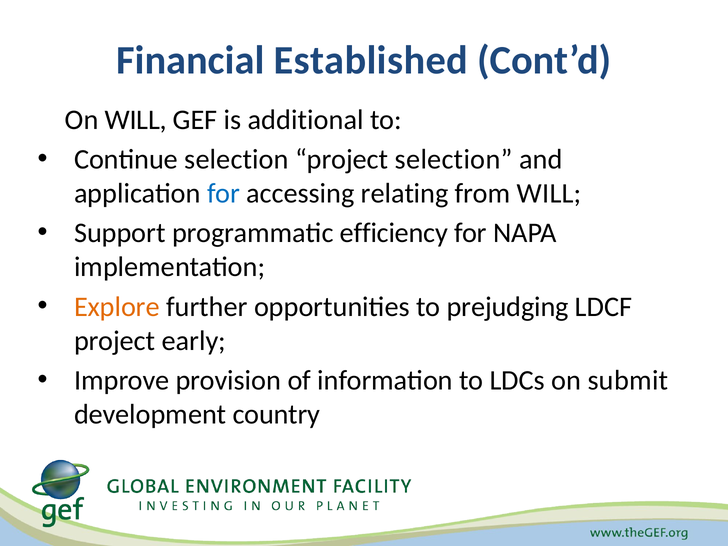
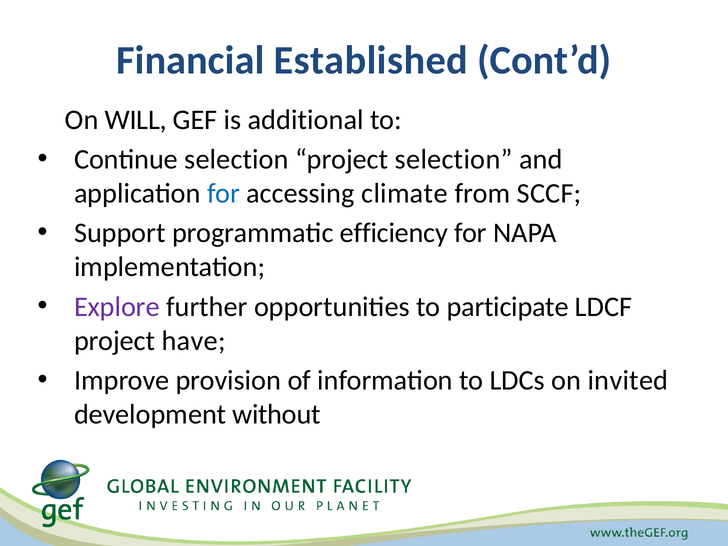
relating: relating -> climate
from WILL: WILL -> SCCF
Explore colour: orange -> purple
prejudging: prejudging -> participate
early: early -> have
submit: submit -> invited
country: country -> without
